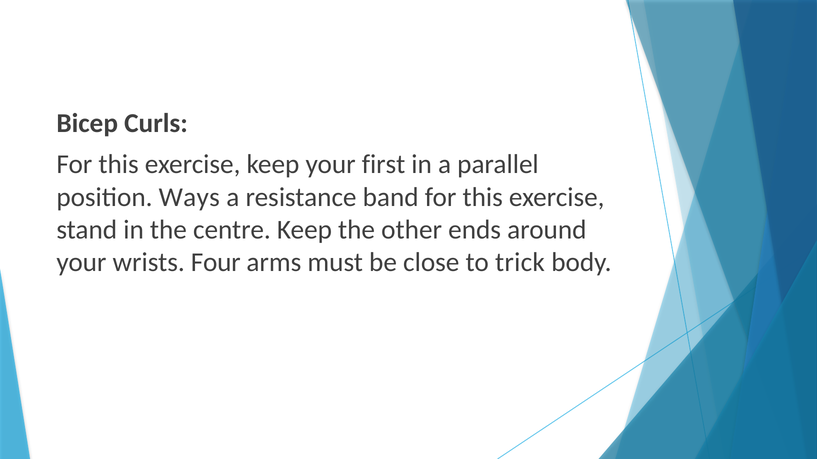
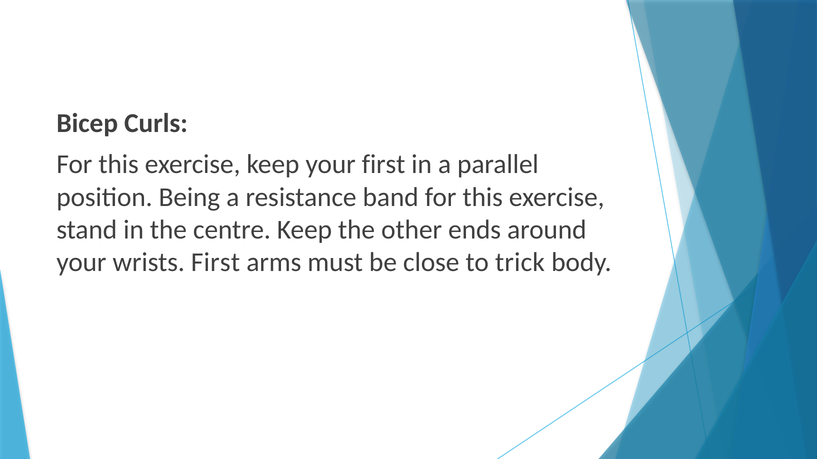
Ways: Ways -> Being
wrists Four: Four -> First
